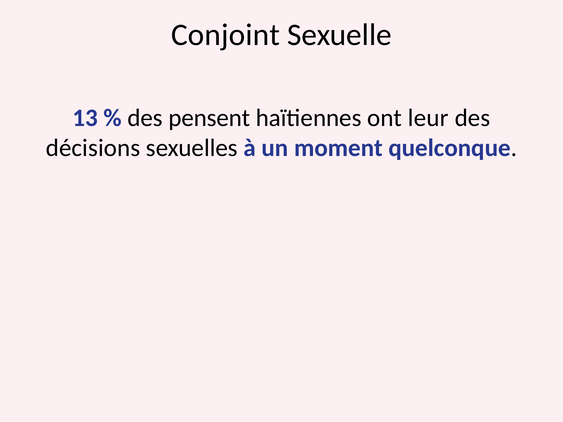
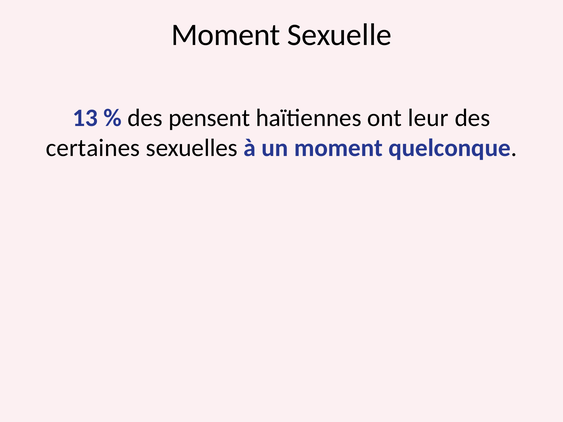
Conjoint at (226, 35): Conjoint -> Moment
décisions: décisions -> certaines
